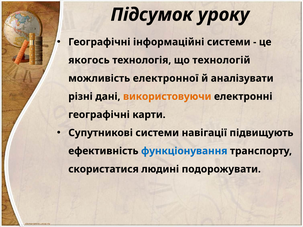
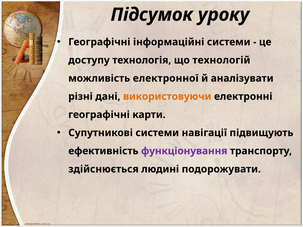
якогось: якогось -> доступу
функціонування colour: blue -> purple
скористатися: скористатися -> здійснюється
